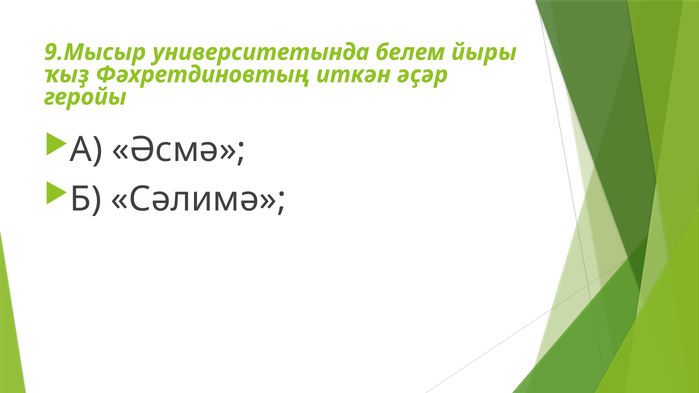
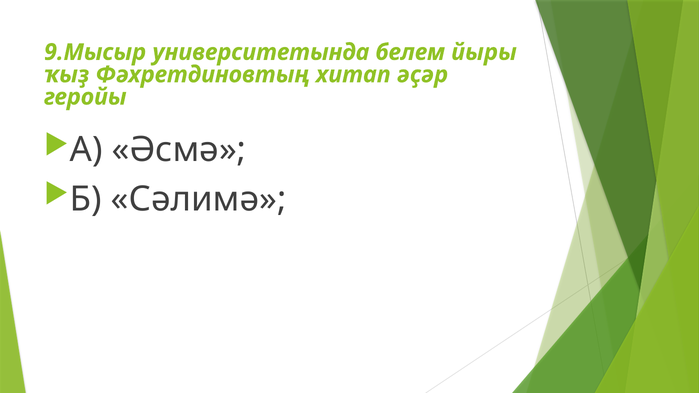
иткән: иткән -> хитап
